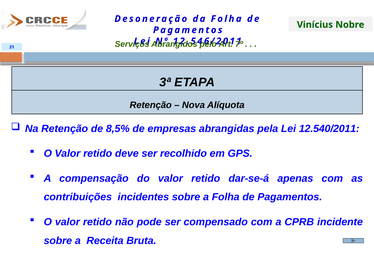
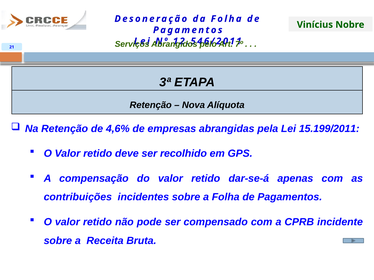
8,5%: 8,5% -> 4,6%
12.540/2011: 12.540/2011 -> 15.199/2011
